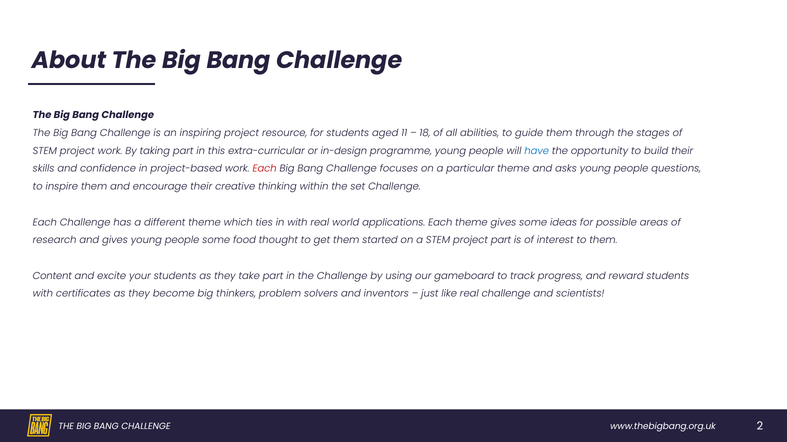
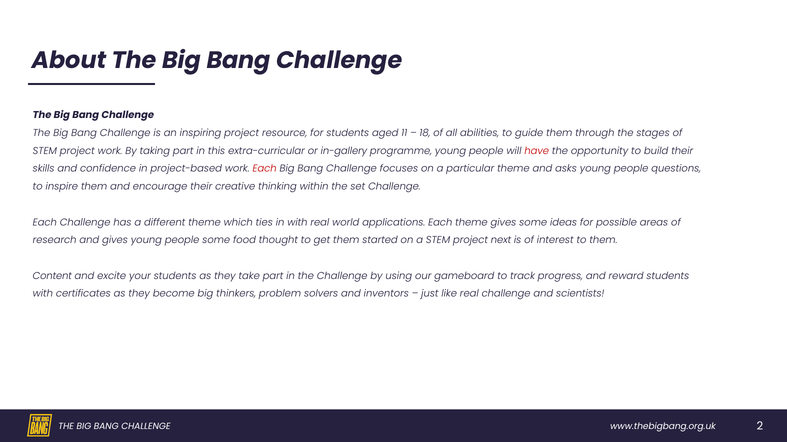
in-design: in-design -> in-gallery
have colour: blue -> red
project part: part -> next
